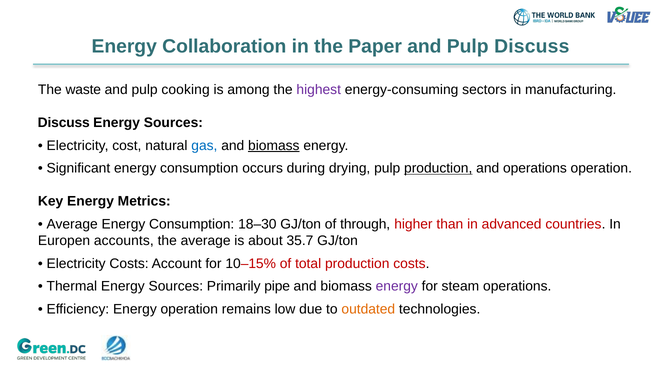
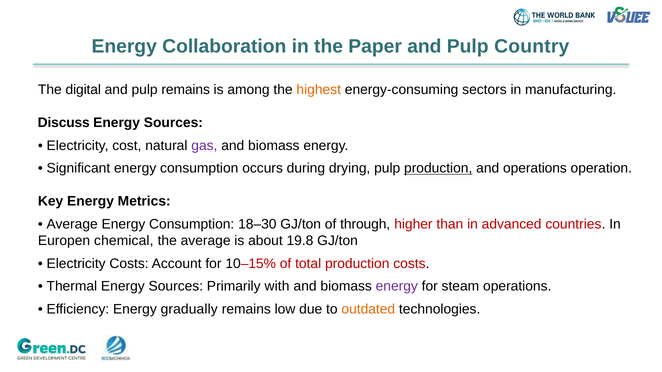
Pulp Discuss: Discuss -> Country
waste: waste -> digital
pulp cooking: cooking -> remains
highest colour: purple -> orange
gas colour: blue -> purple
biomass at (274, 146) underline: present -> none
accounts: accounts -> chemical
35.7: 35.7 -> 19.8
pipe: pipe -> with
Energy operation: operation -> gradually
